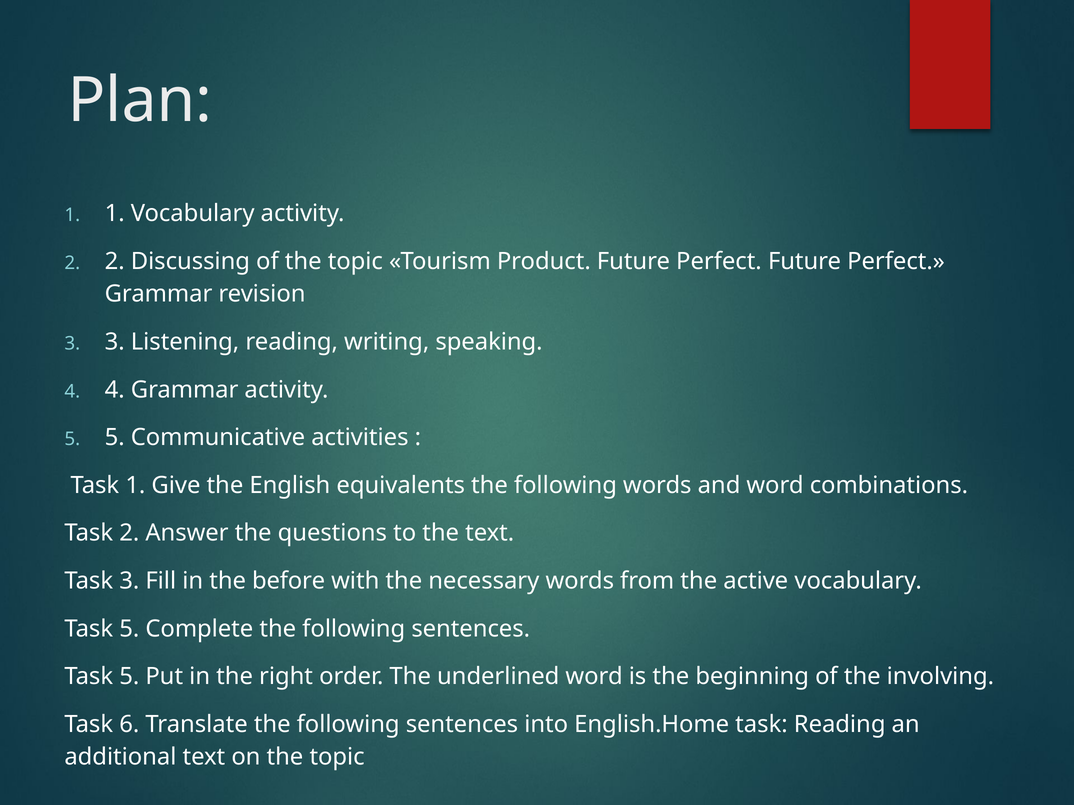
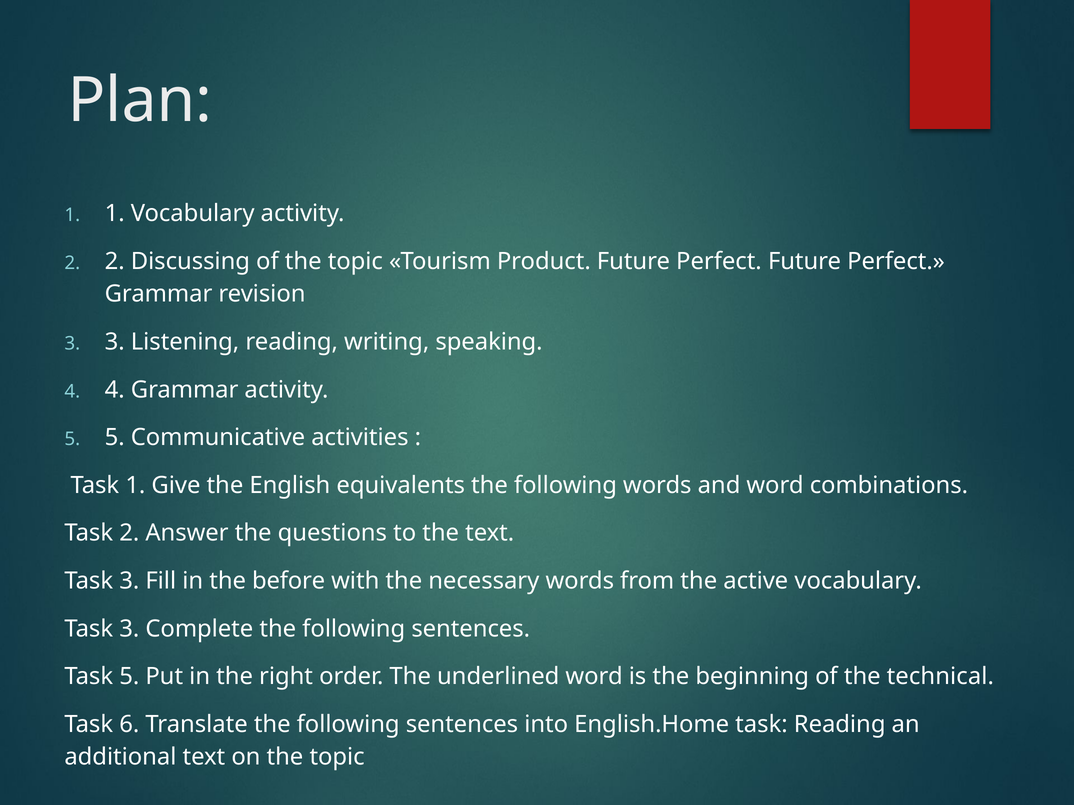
5 at (129, 629): 5 -> 3
involving: involving -> technical
